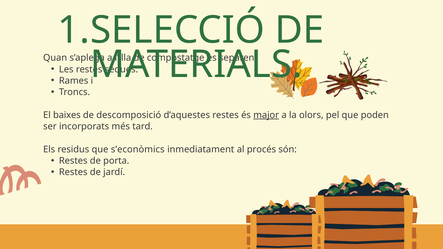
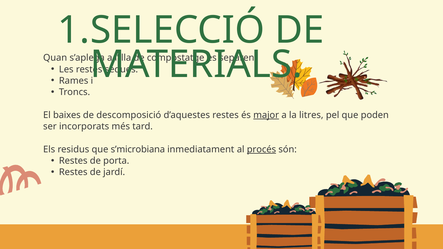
olors: olors -> litres
s’econòmics: s’econòmics -> s’microbiana
procés underline: none -> present
